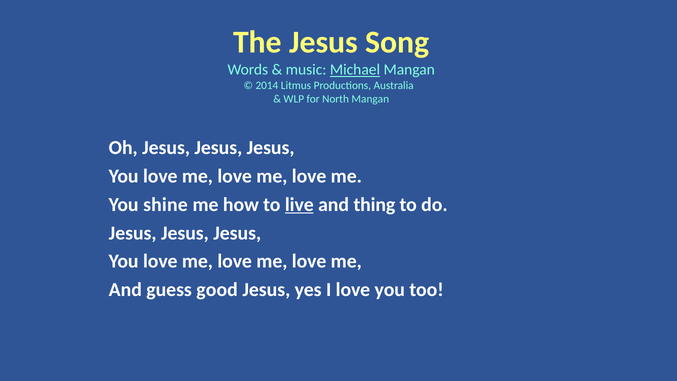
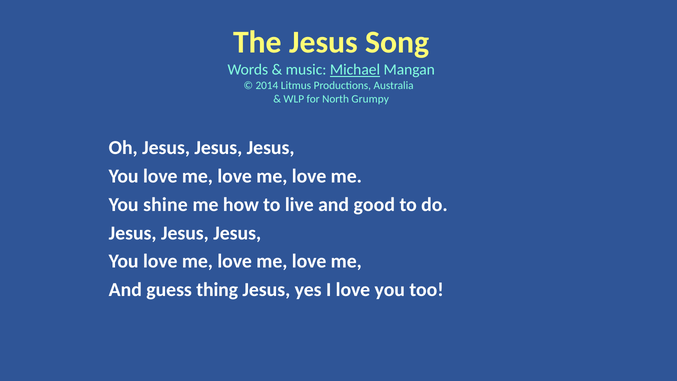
North Mangan: Mangan -> Grumpy
live underline: present -> none
thing: thing -> good
good: good -> thing
